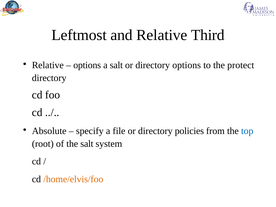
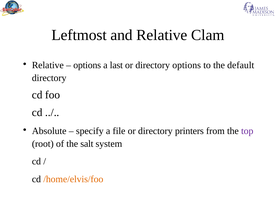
Third: Third -> Clam
a salt: salt -> last
protect: protect -> default
policies: policies -> printers
top colour: blue -> purple
